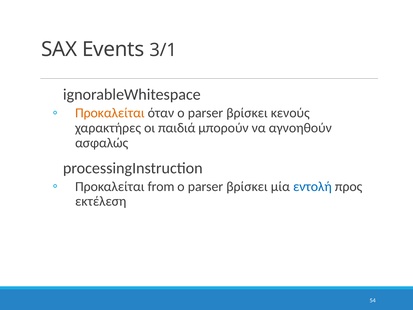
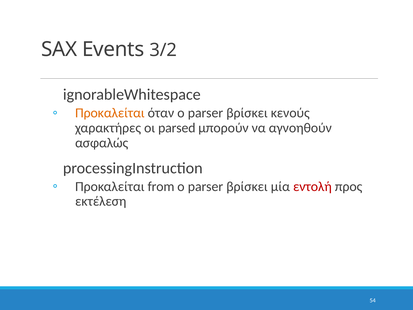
3/1: 3/1 -> 3/2
παιδιά: παιδιά -> parsed
εντολή colour: blue -> red
